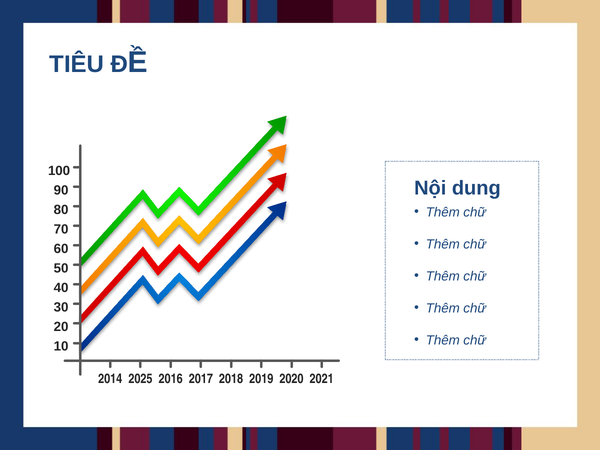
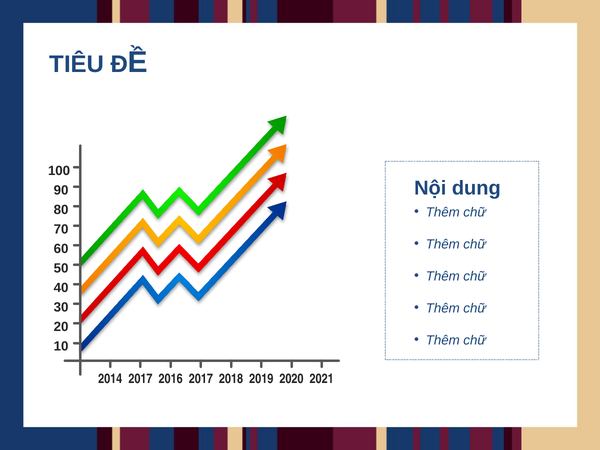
2014 2025: 2025 -> 2017
